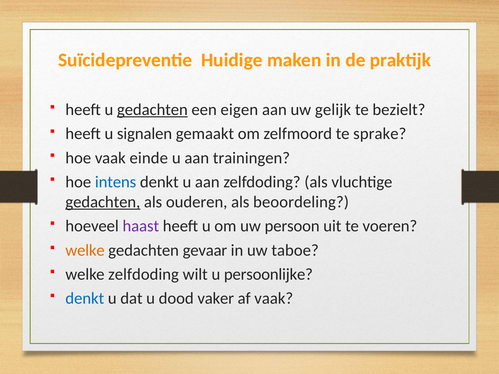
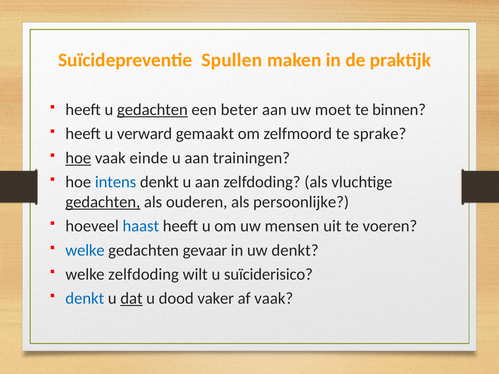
Huidige: Huidige -> Spullen
eigen: eigen -> beter
gelijk: gelijk -> moet
bezielt: bezielt -> binnen
signalen: signalen -> verward
hoe at (78, 158) underline: none -> present
beoordeling: beoordeling -> persoonlijke
haast colour: purple -> blue
persoon: persoon -> mensen
welke at (85, 250) colour: orange -> blue
uw taboe: taboe -> denkt
persoonlijke: persoonlijke -> suïciderisico
dat underline: none -> present
